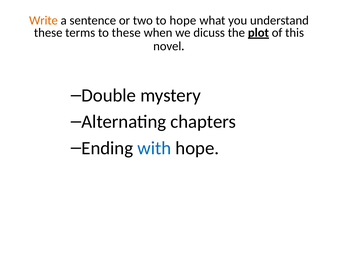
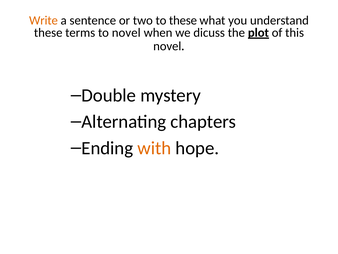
to hope: hope -> these
to these: these -> novel
with colour: blue -> orange
